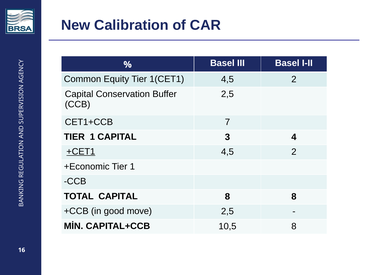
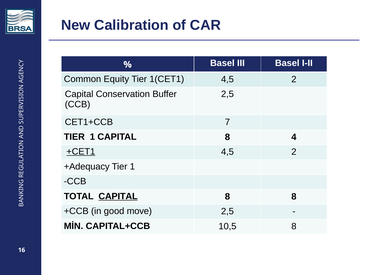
1 CAPITAL 3: 3 -> 8
+Economic: +Economic -> +Adequacy
CAPITAL at (118, 196) underline: none -> present
